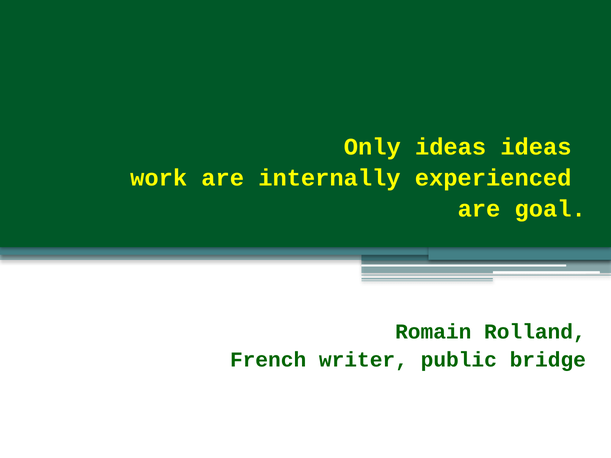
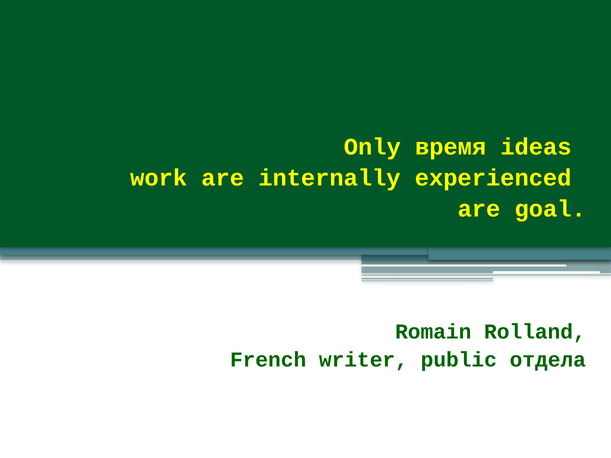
Only ideas: ideas -> время
bridge: bridge -> отдела
